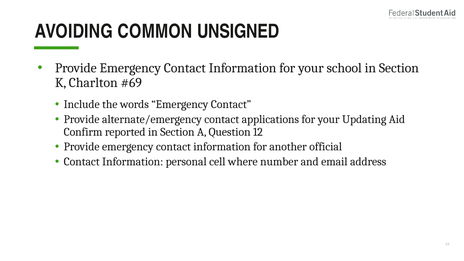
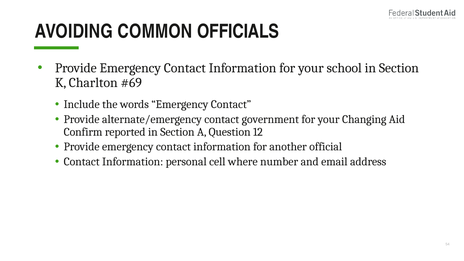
UNSIGNED: UNSIGNED -> OFFICIALS
applications: applications -> government
Updating: Updating -> Changing
